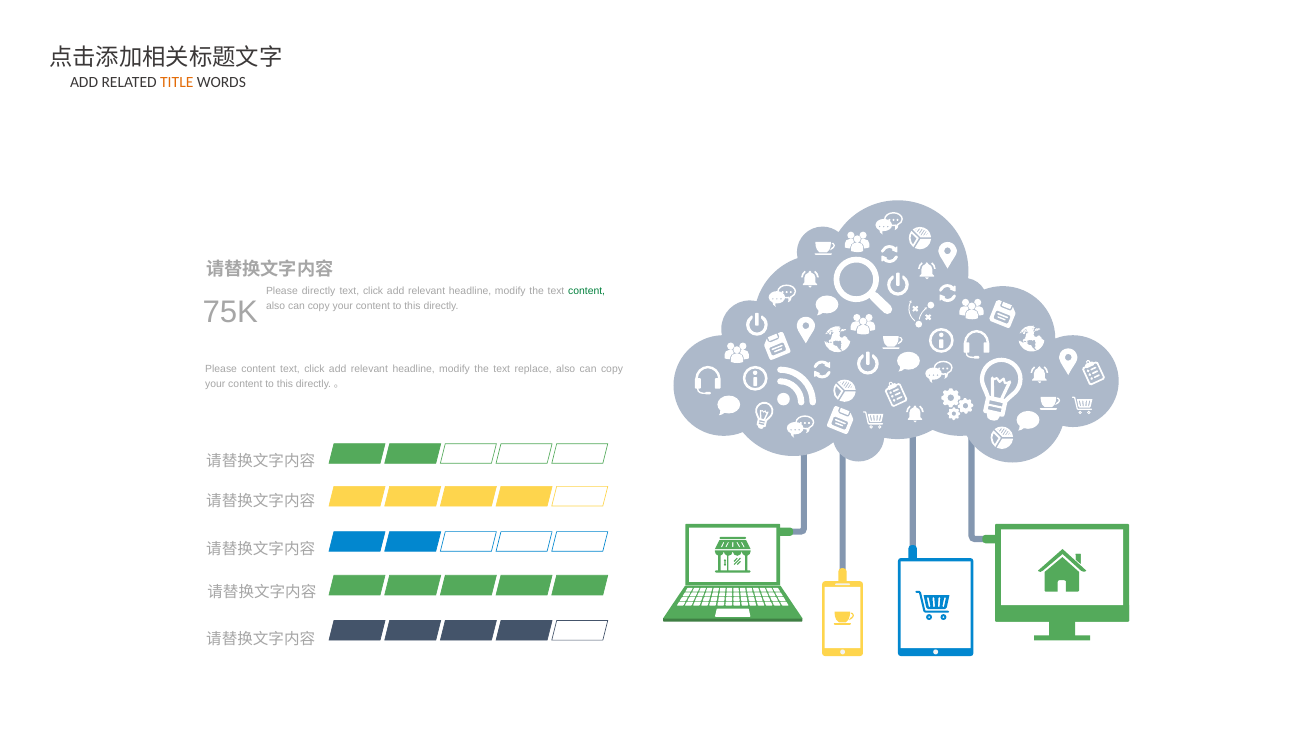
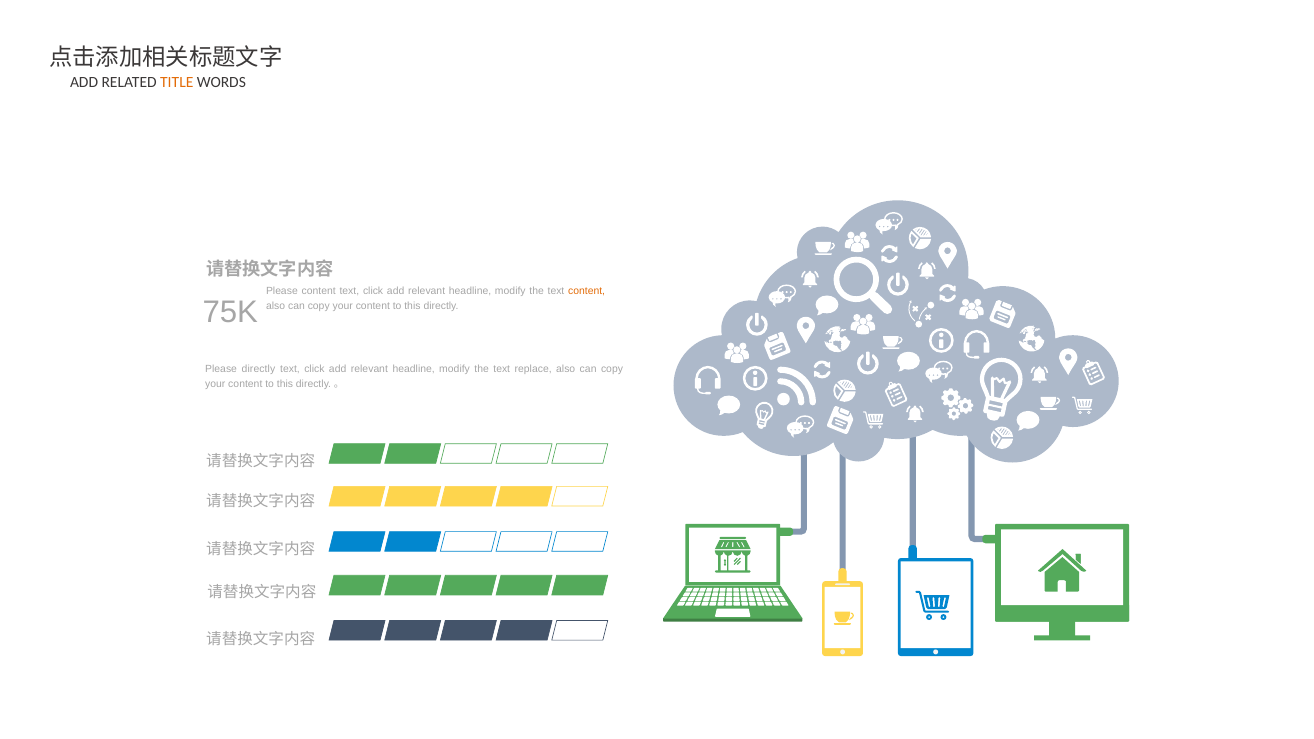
Please directly: directly -> content
content at (587, 292) colour: green -> orange
Please content: content -> directly
